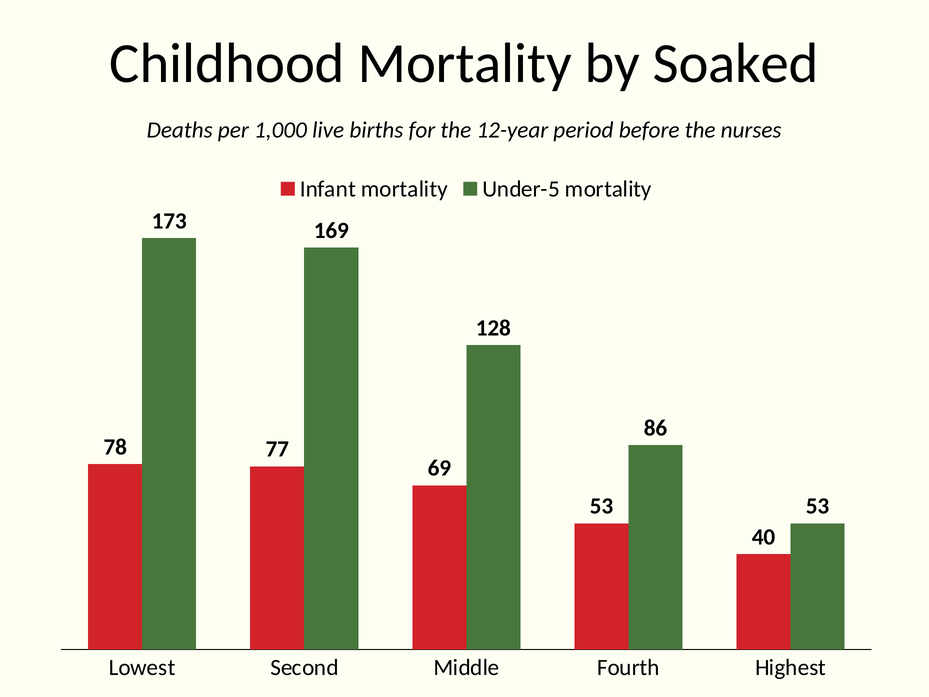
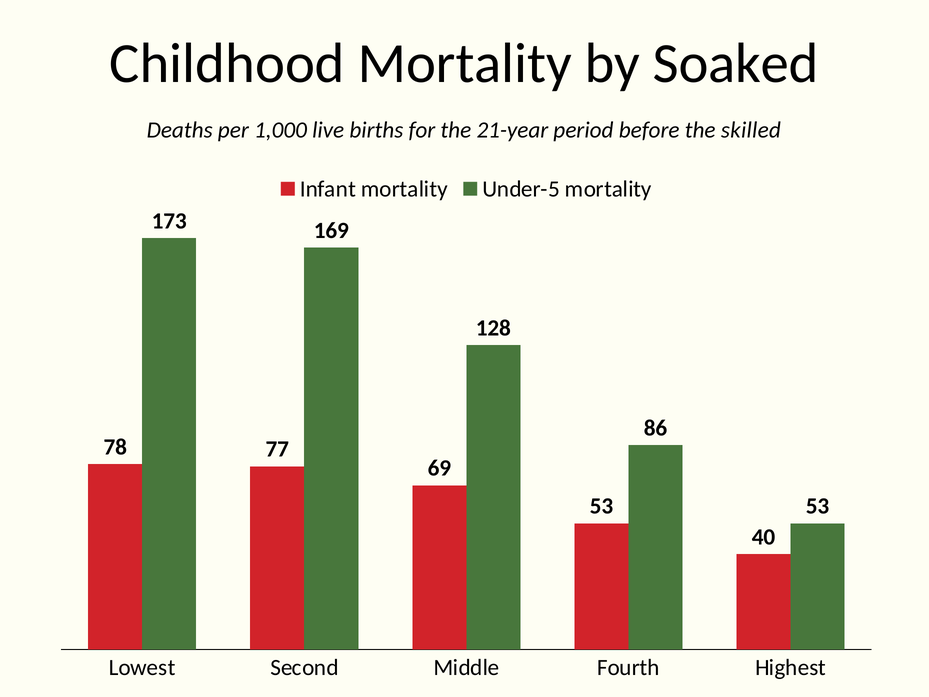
12-year: 12-year -> 21-year
nurses: nurses -> skilled
